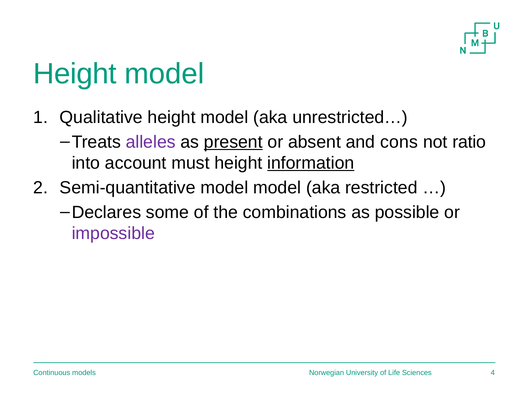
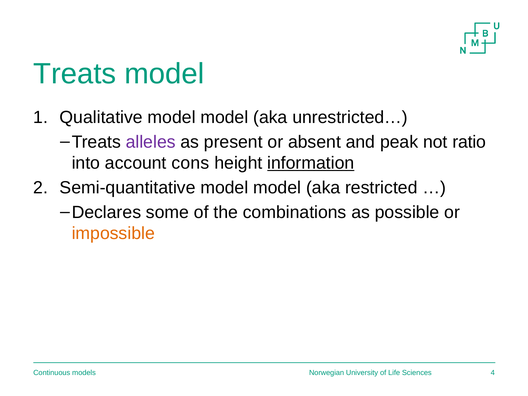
Height at (75, 74): Height -> Treats
Qualitative height: height -> model
present underline: present -> none
cons: cons -> peak
must: must -> cons
impossible colour: purple -> orange
